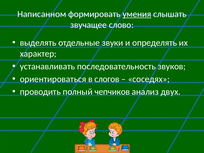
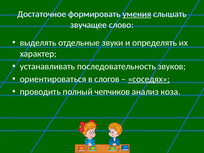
Написанном: Написанном -> Достаточное
соседях underline: none -> present
двух: двух -> коза
